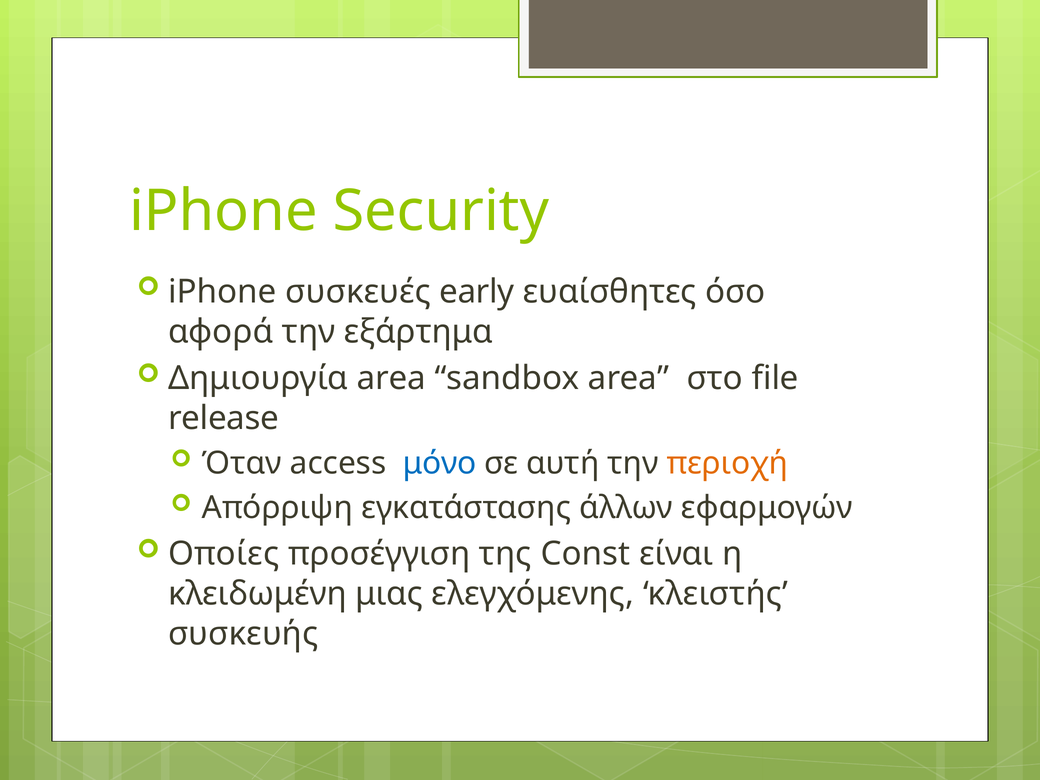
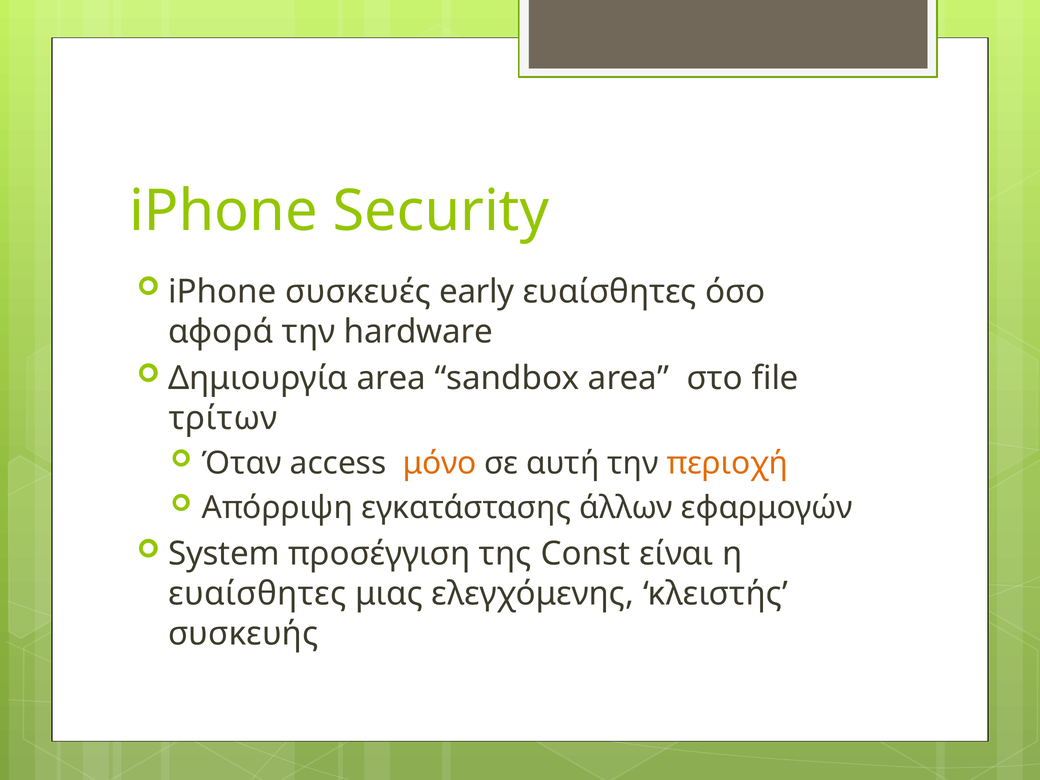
εξάρτημα: εξάρτημα -> hardware
release: release -> τρίτων
μόνο colour: blue -> orange
Οποίες: Οποίες -> System
κλειδωμένη at (257, 594): κλειδωμένη -> ευαίσθητες
